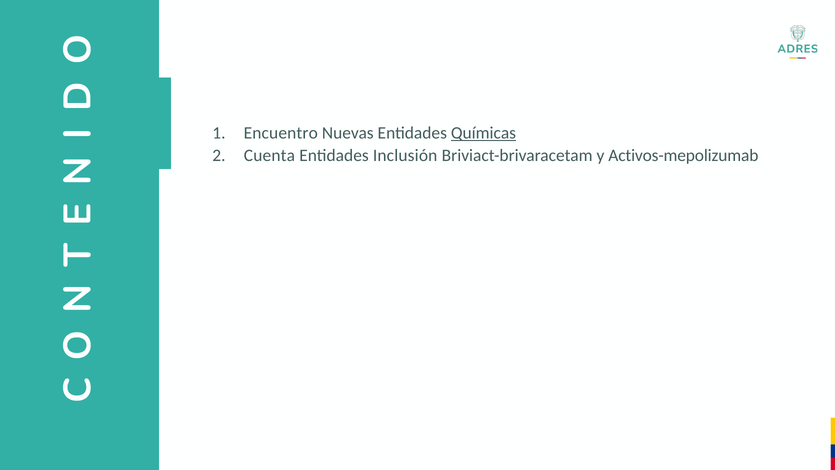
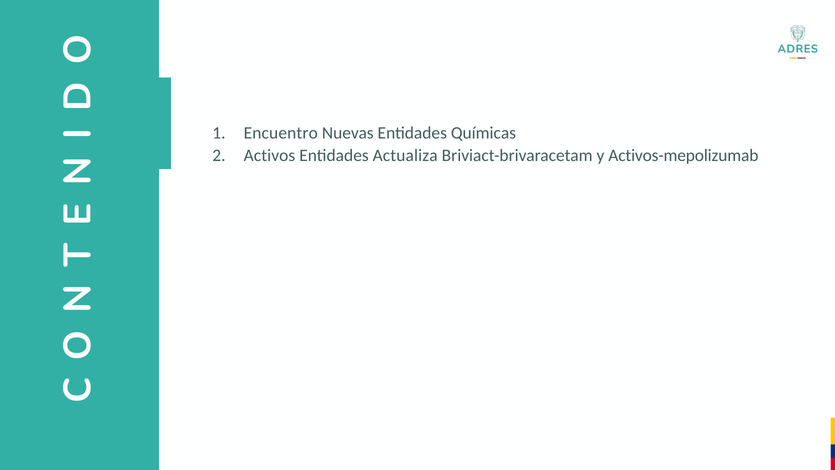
Químicas underline: present -> none
Cuenta: Cuenta -> Activos
Inclusión: Inclusión -> Actualiza
